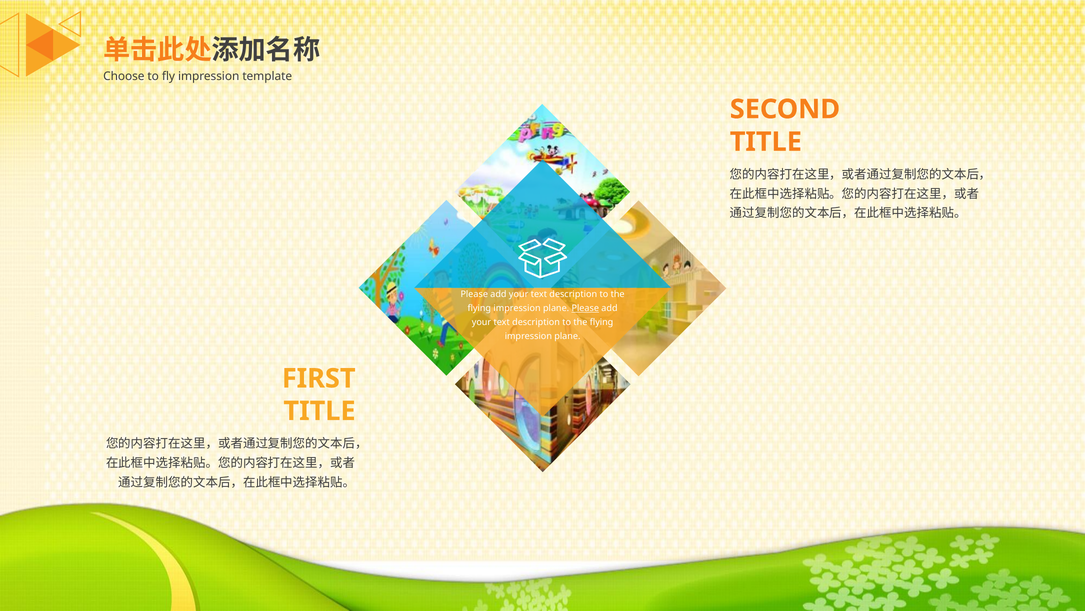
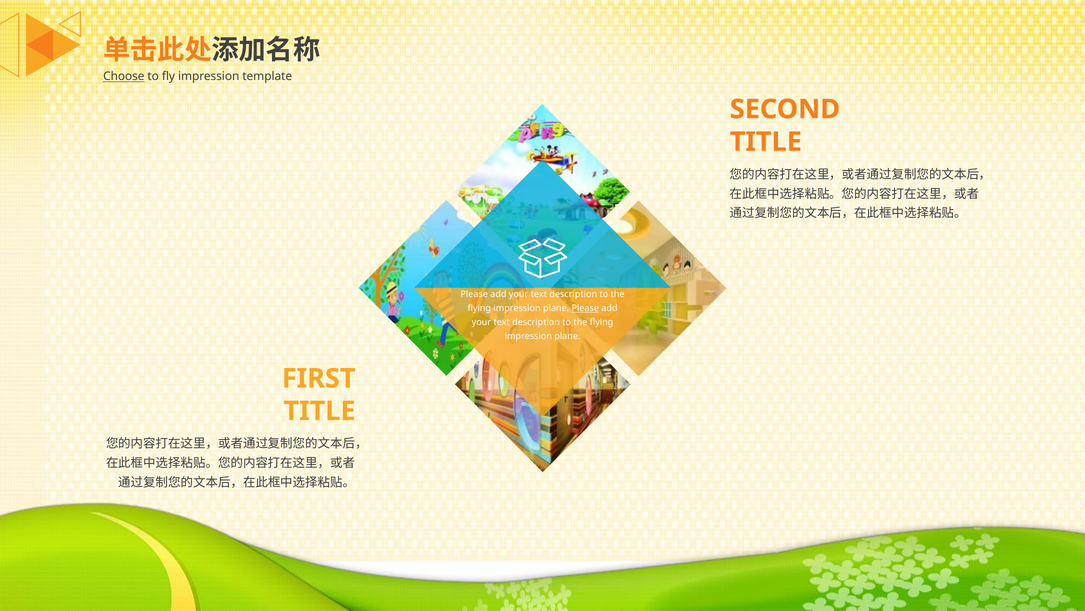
Choose underline: none -> present
